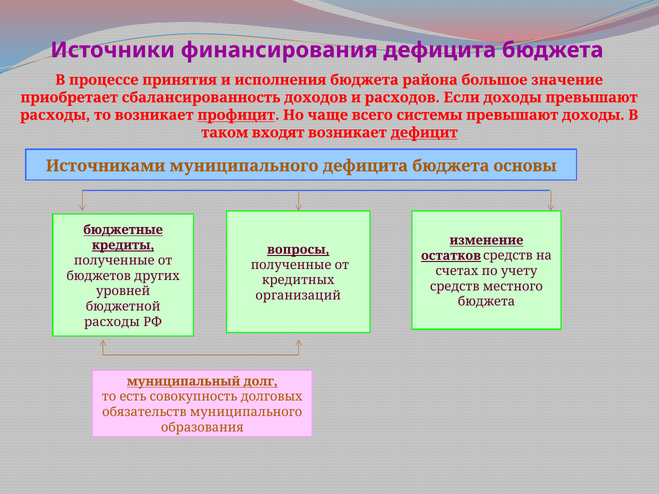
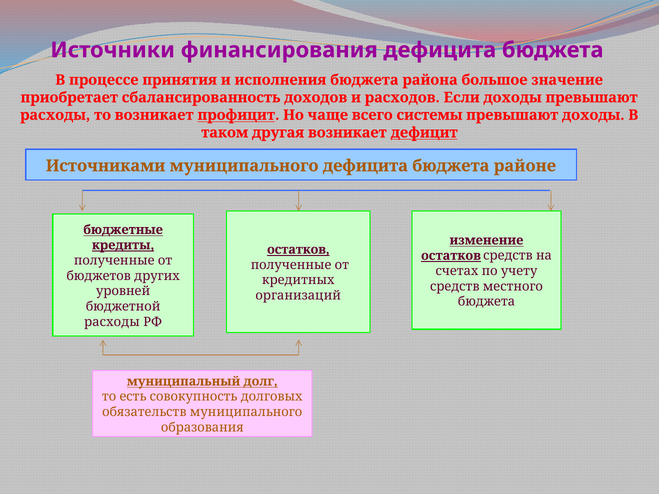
входят: входят -> другая
основы: основы -> районе
вопросы at (298, 250): вопросы -> остатков
